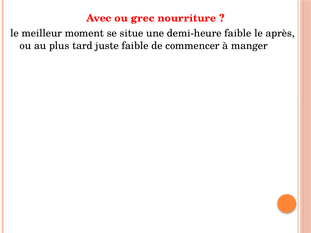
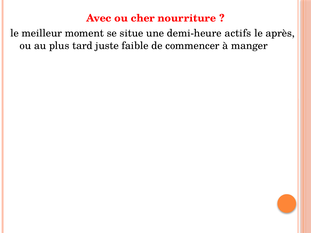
grec: grec -> cher
demi-heure faible: faible -> actifs
